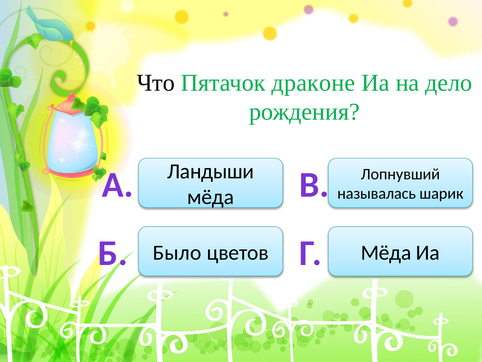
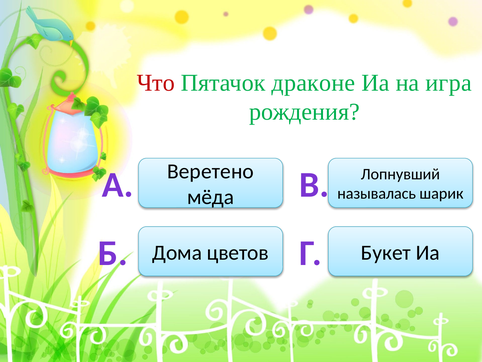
Что colour: black -> red
дело: дело -> игра
Ландыши: Ландыши -> Веретено
Было: Было -> Дома
цветов Мёда: Мёда -> Букет
